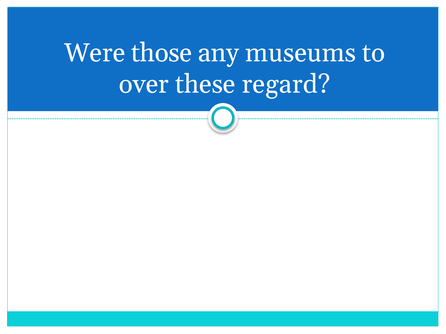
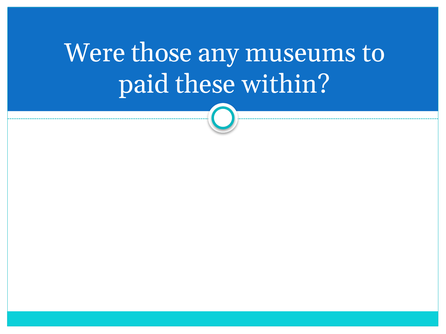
over: over -> paid
regard: regard -> within
